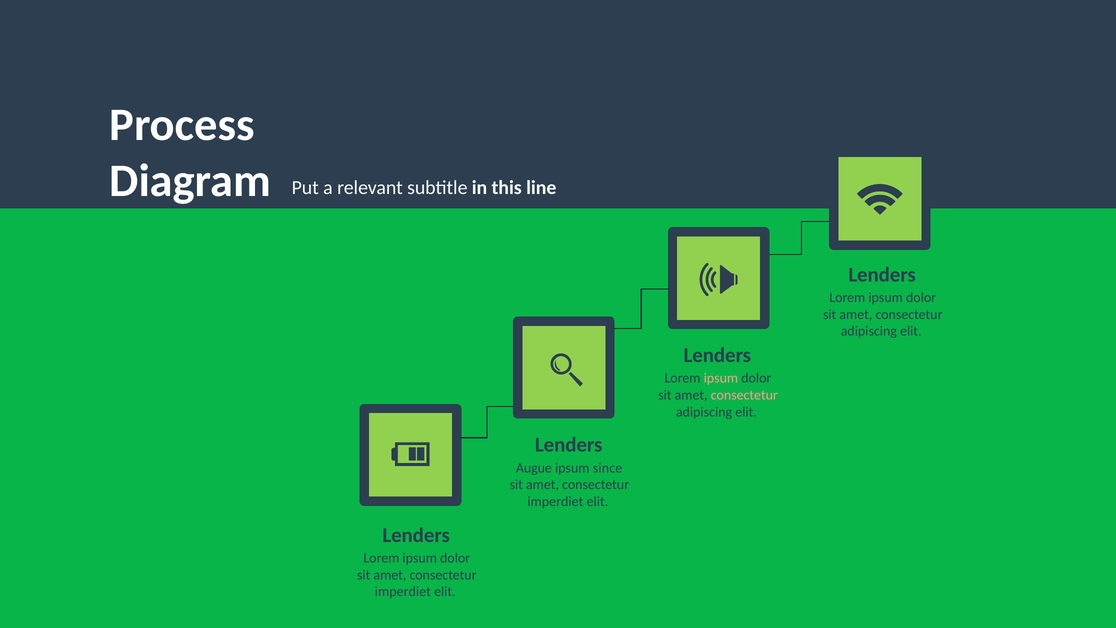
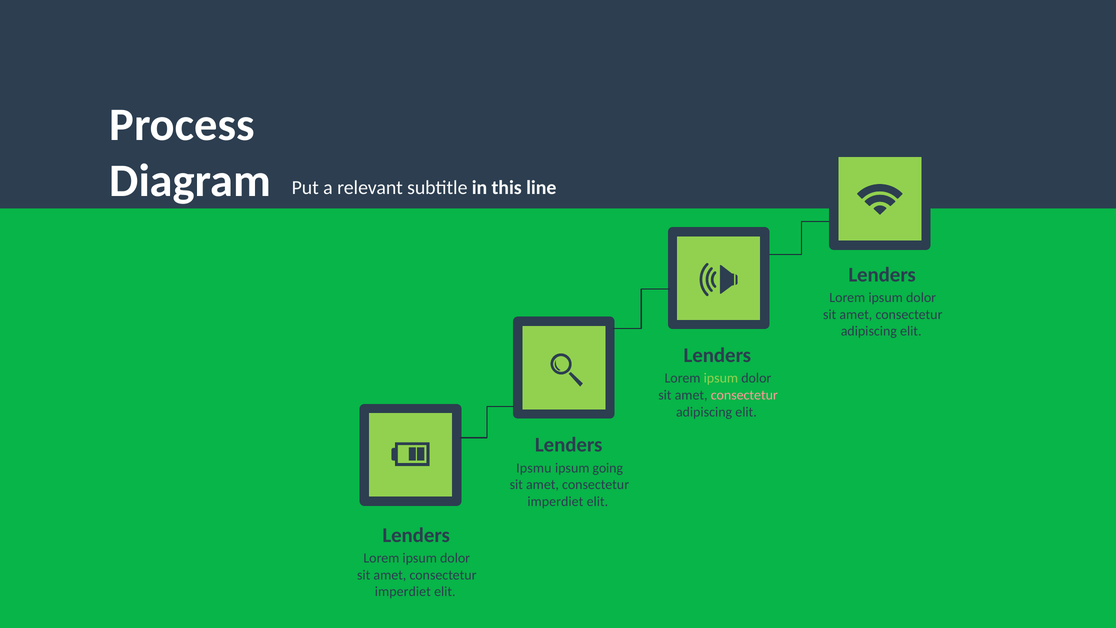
ipsum at (721, 378) colour: pink -> light green
Augue: Augue -> Ipsmu
since: since -> going
